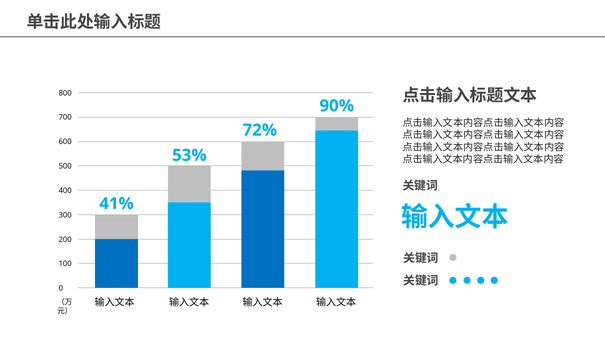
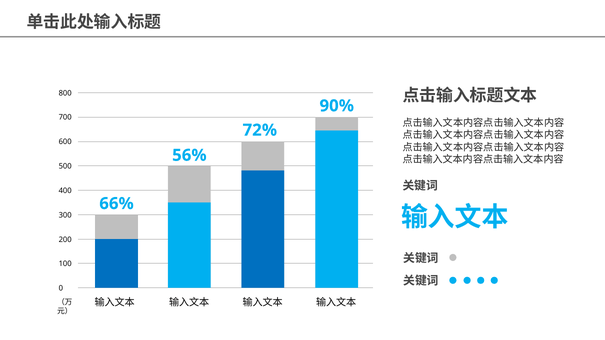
53%: 53% -> 56%
41%: 41% -> 66%
